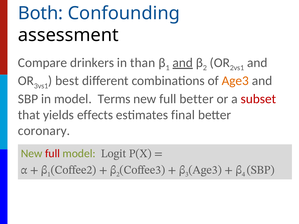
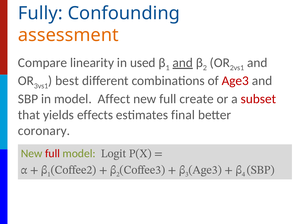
Both: Both -> Fully
assessment colour: black -> orange
drinkers: drinkers -> linearity
than: than -> used
Age3 colour: orange -> red
Terms: Terms -> Affect
full better: better -> create
